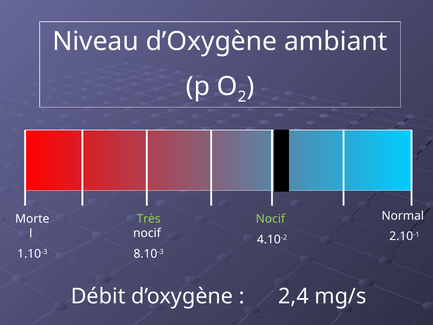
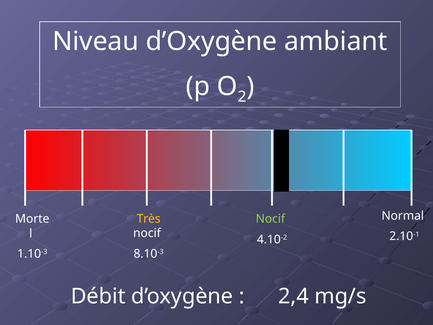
Très colour: light green -> yellow
